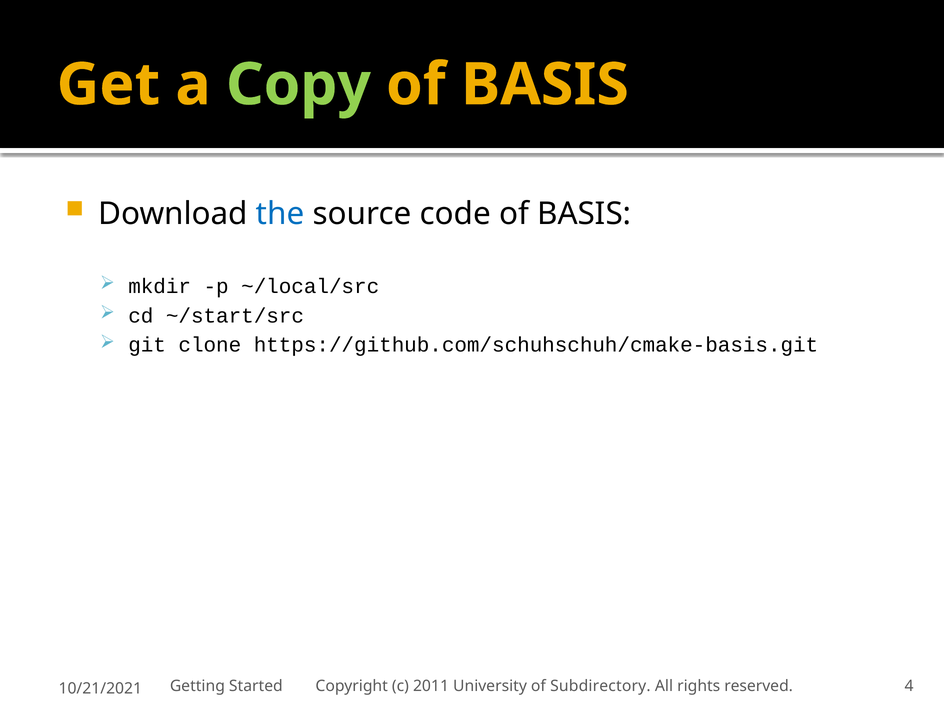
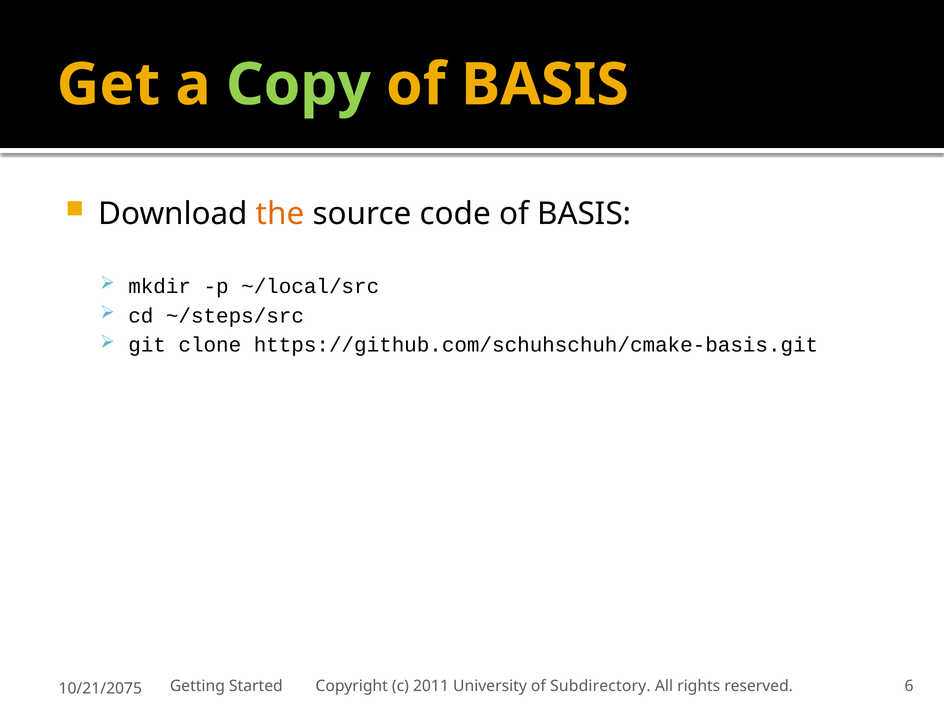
the colour: blue -> orange
~/start/src: ~/start/src -> ~/steps/src
4: 4 -> 6
10/21/2021: 10/21/2021 -> 10/21/2075
